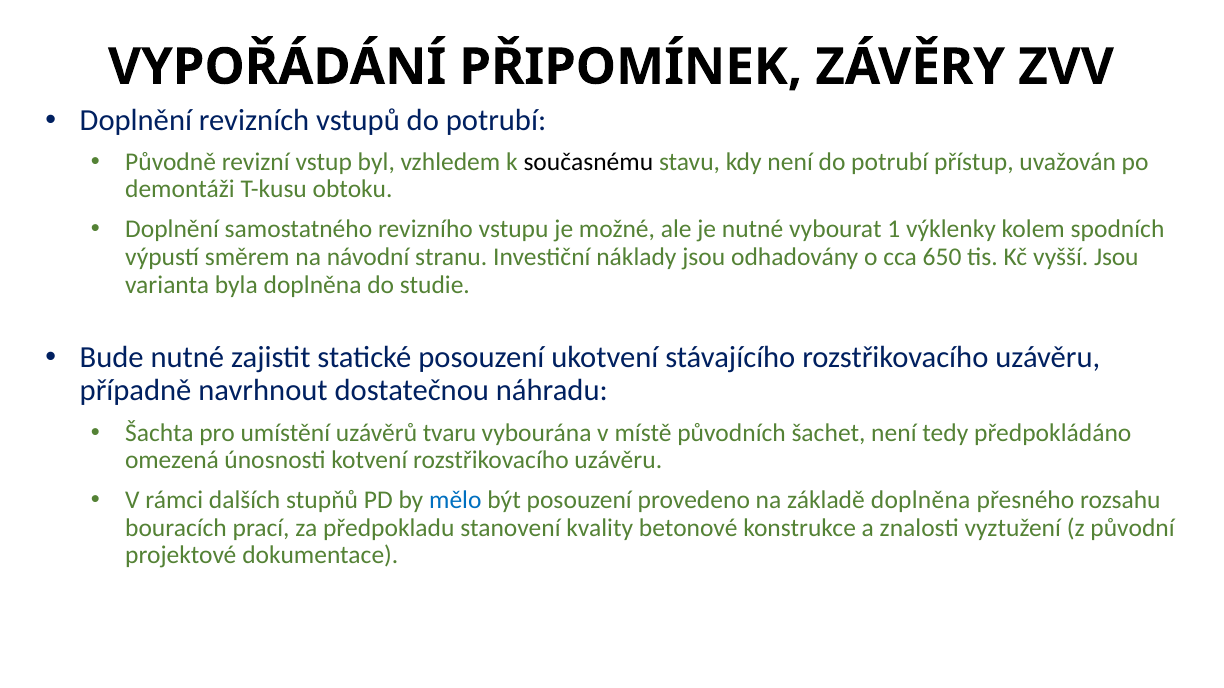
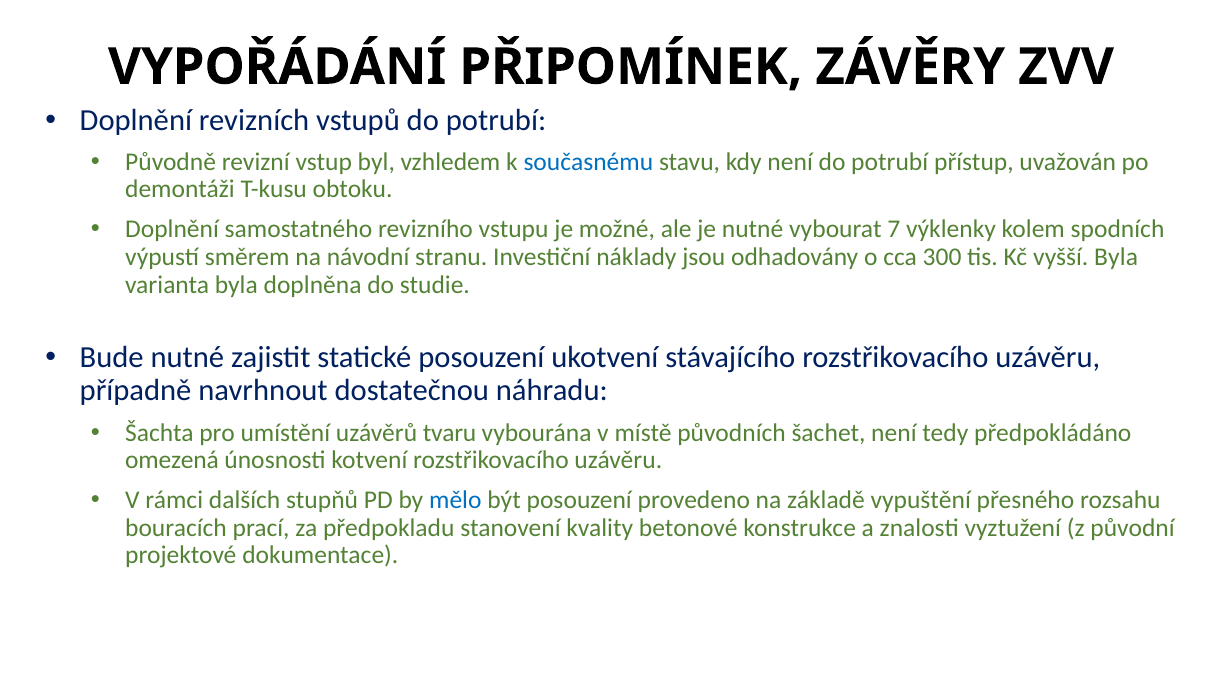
současnému colour: black -> blue
1: 1 -> 7
650: 650 -> 300
vyšší Jsou: Jsou -> Byla
základě doplněna: doplněna -> vypuštění
